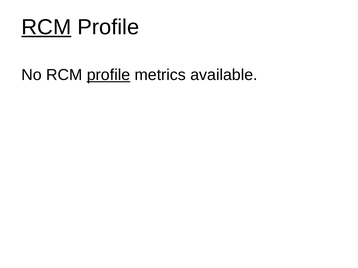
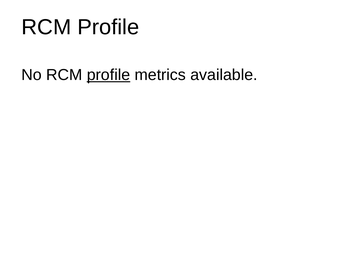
RCM at (46, 27) underline: present -> none
